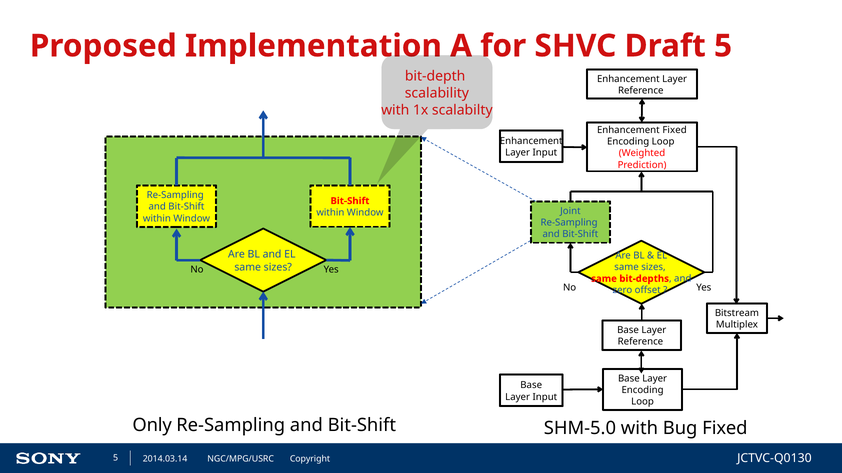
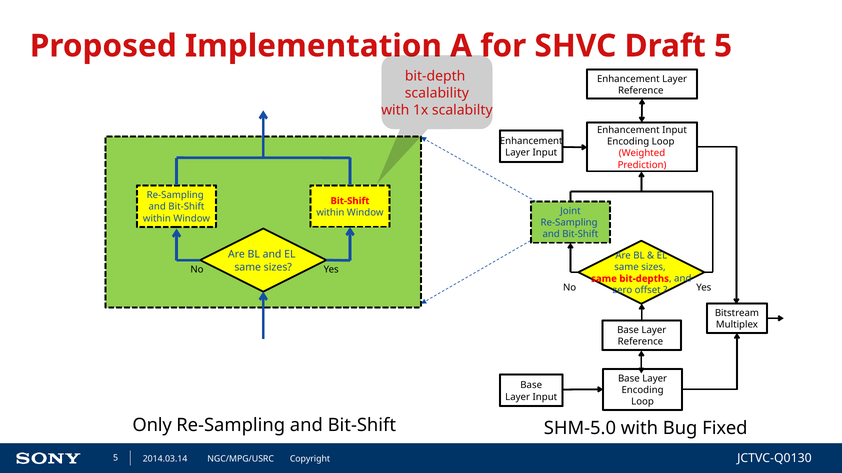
Enhancement Fixed: Fixed -> Input
